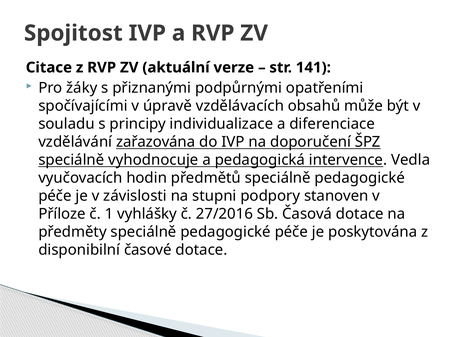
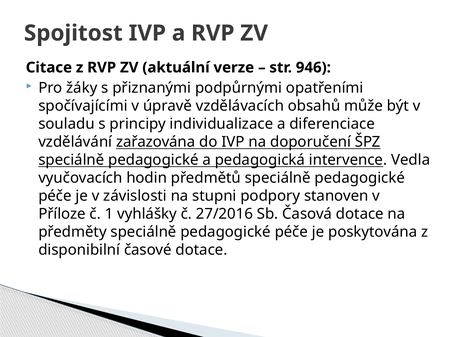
141: 141 -> 946
vyhodnocuje at (153, 160): vyhodnocuje -> pedagogické
